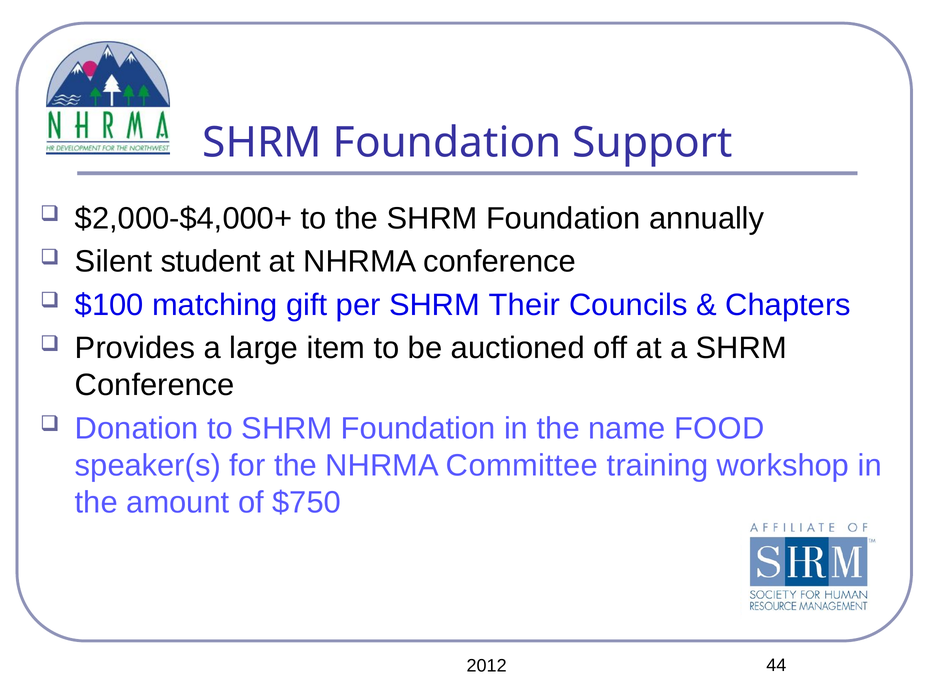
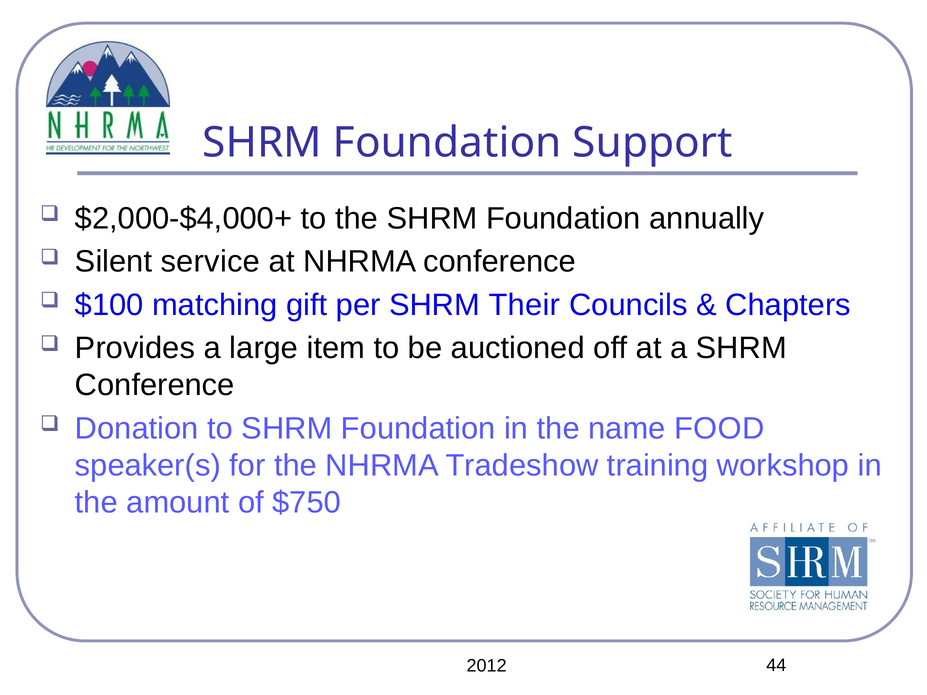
student: student -> service
Committee: Committee -> Tradeshow
